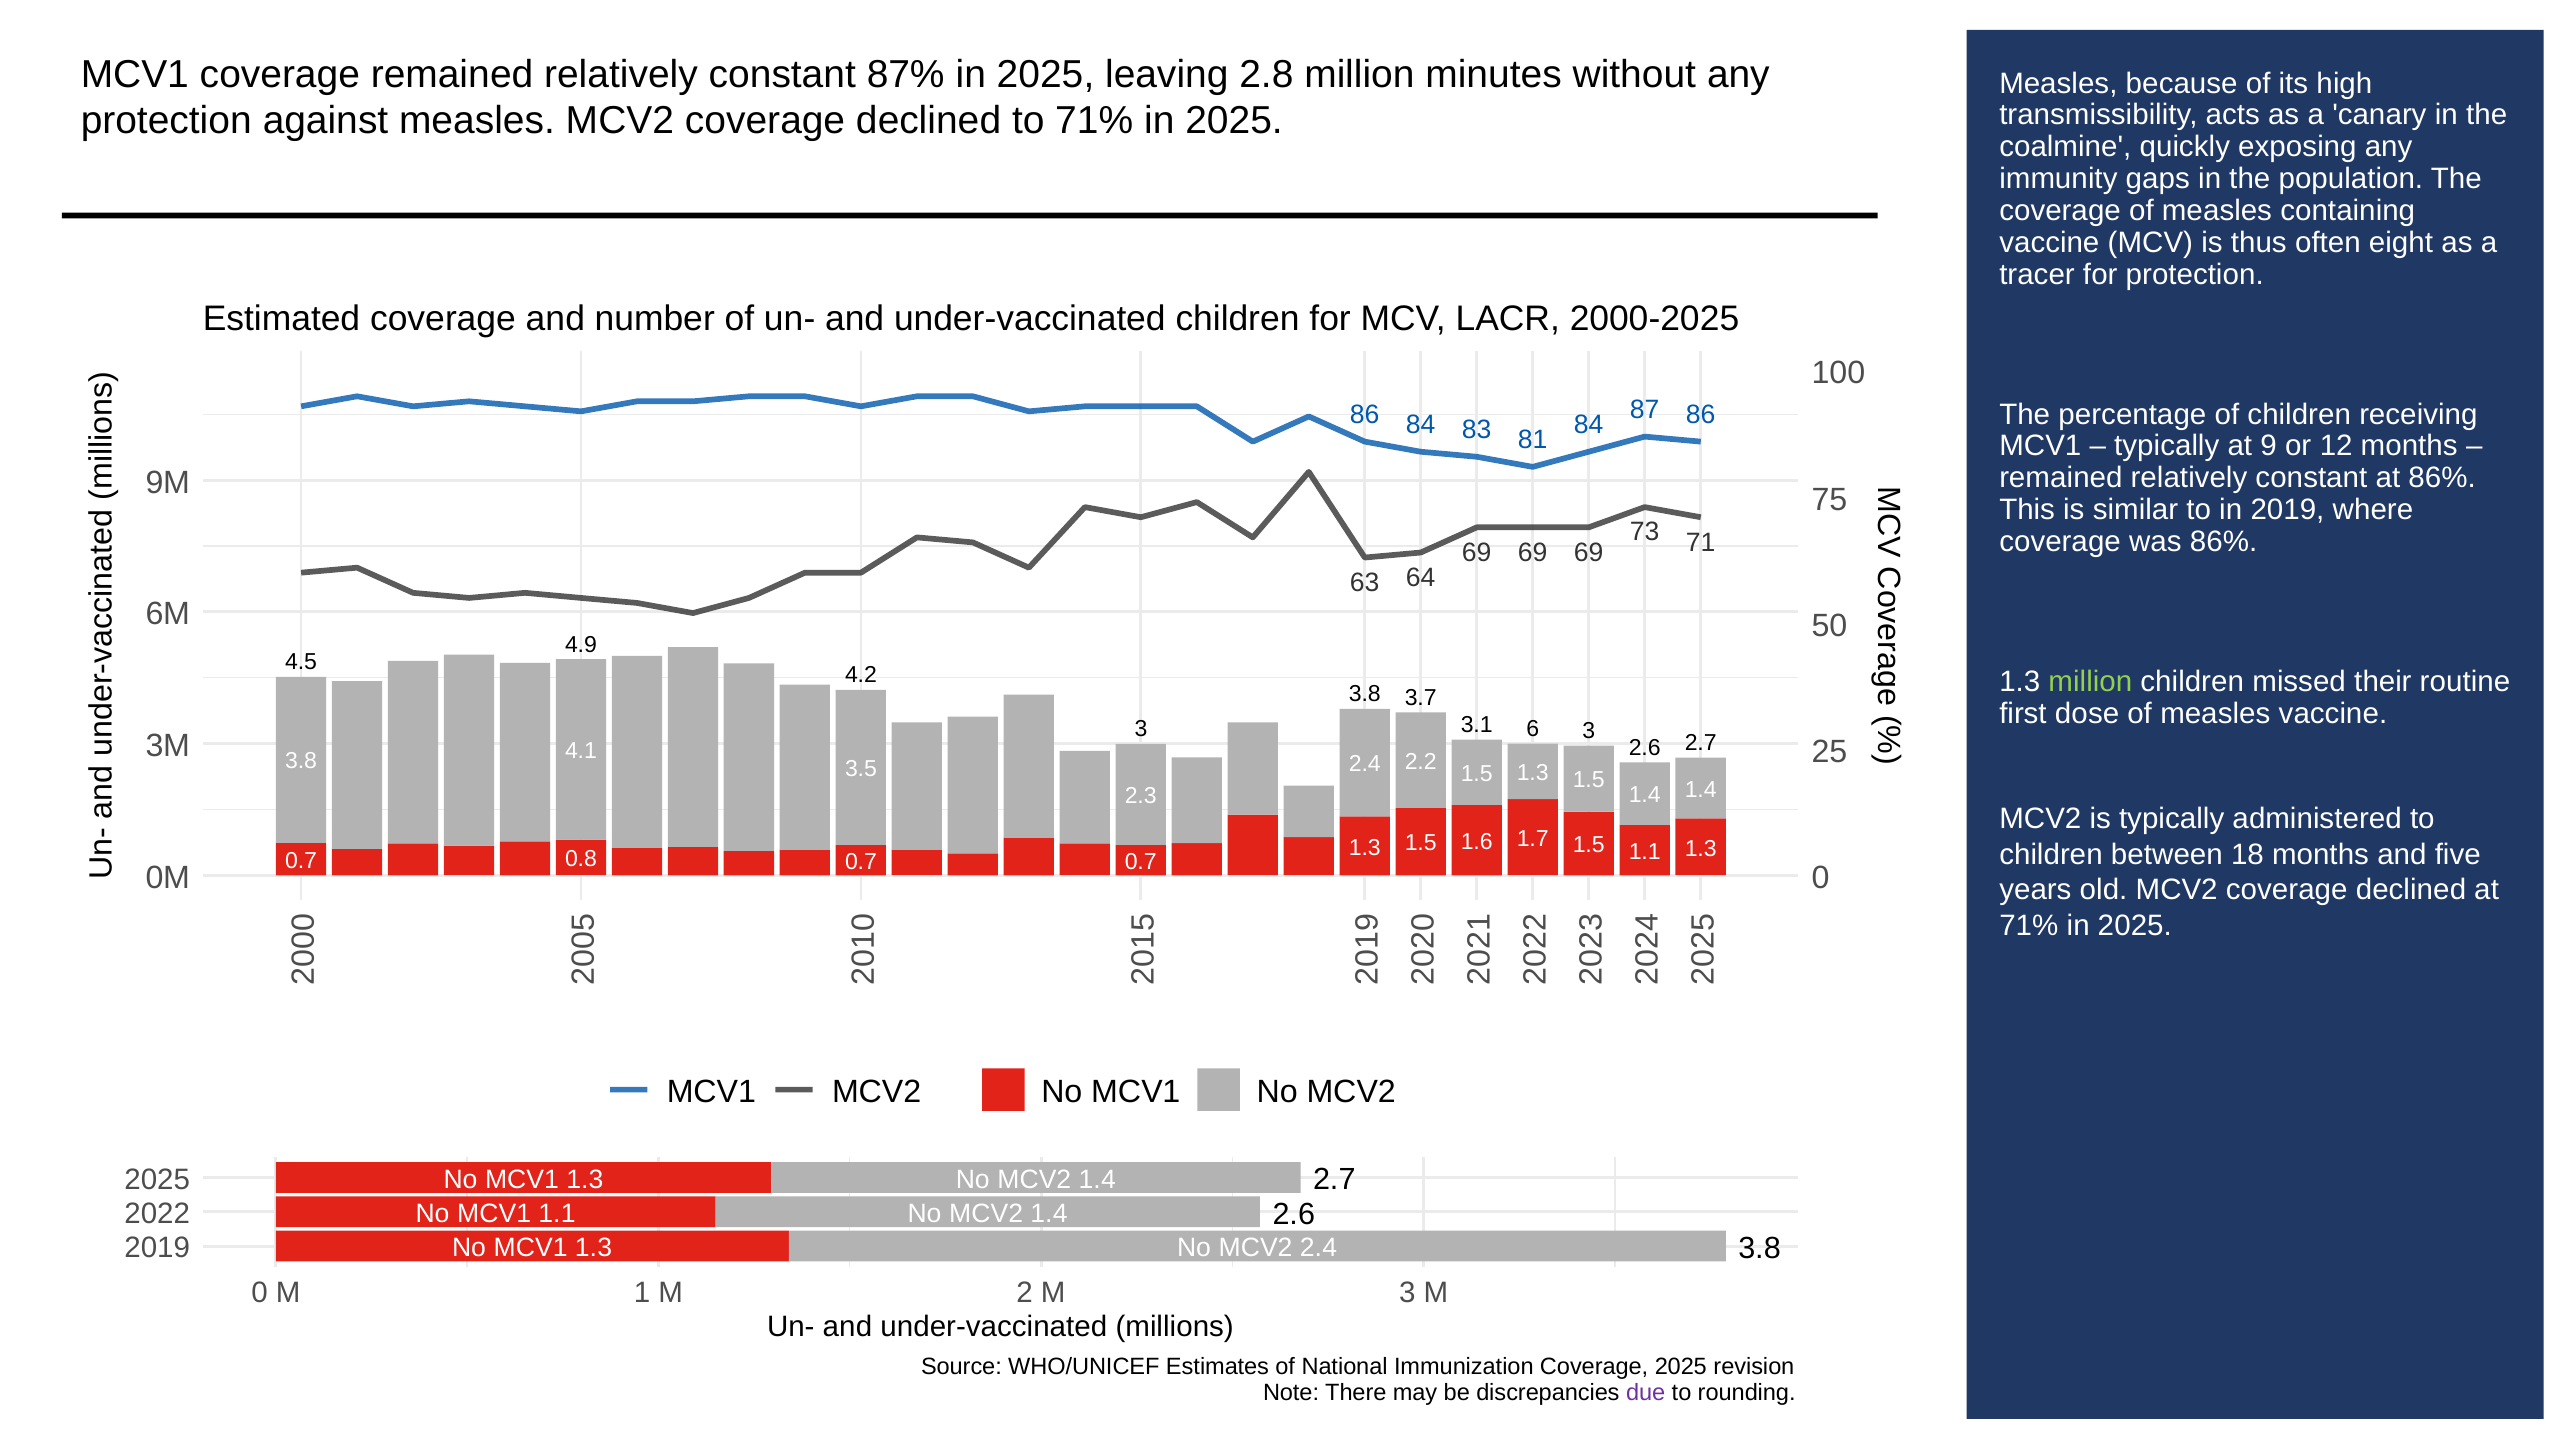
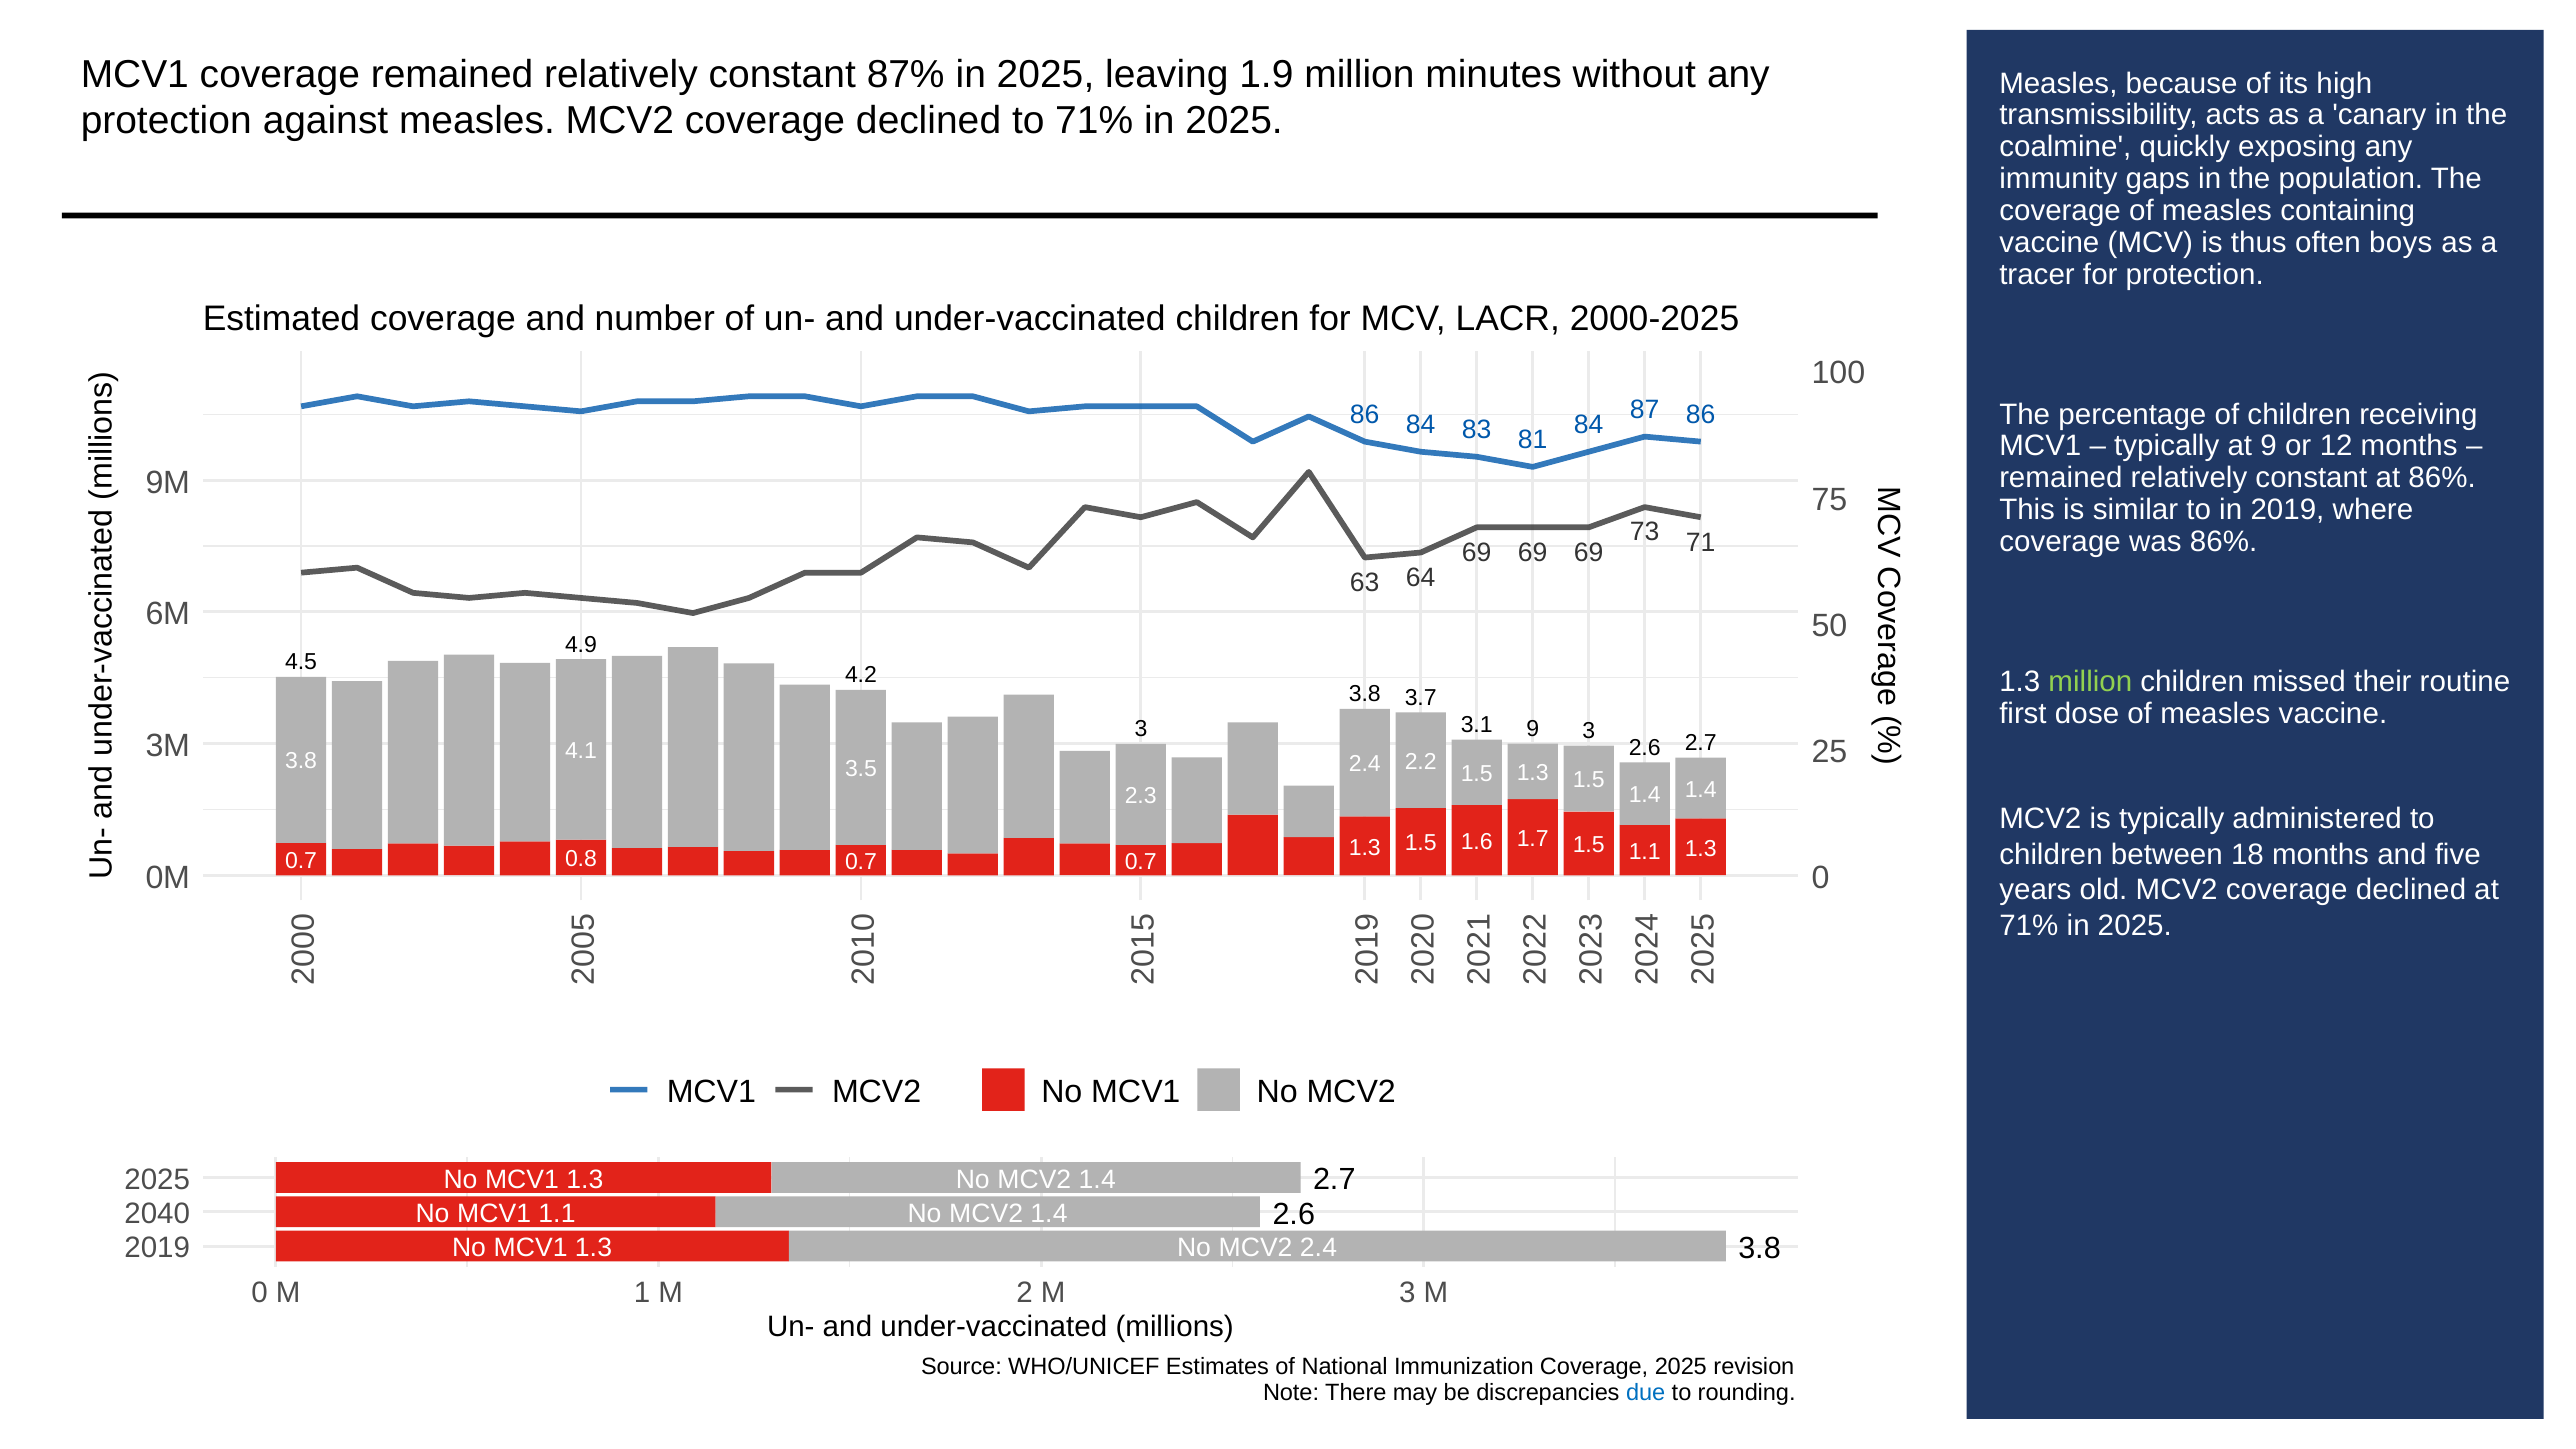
2.8: 2.8 -> 1.9
eight: eight -> boys
3.1 6: 6 -> 9
2022: 2022 -> 2040
due colour: purple -> blue
